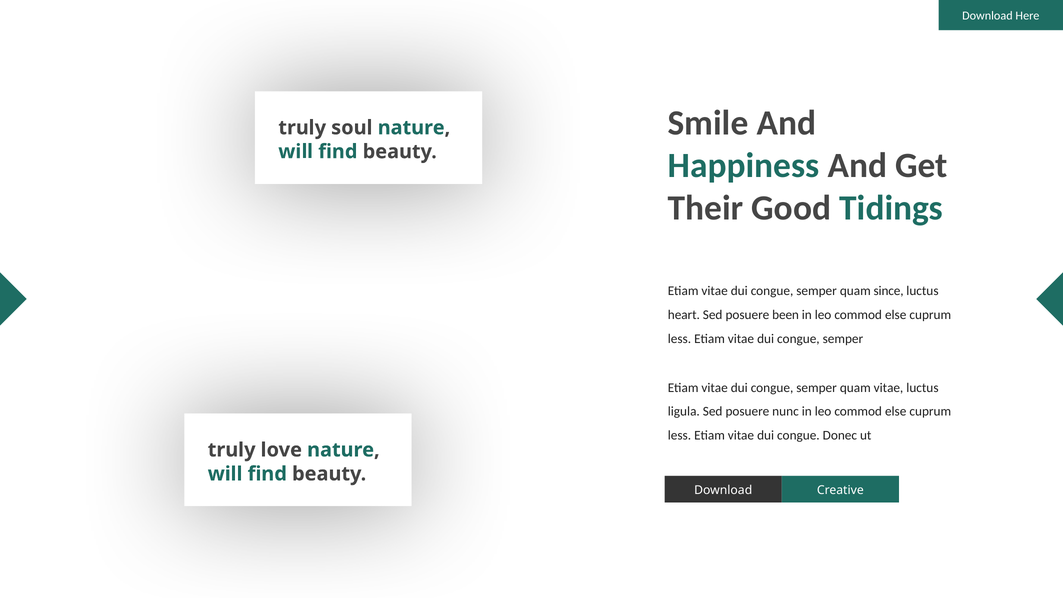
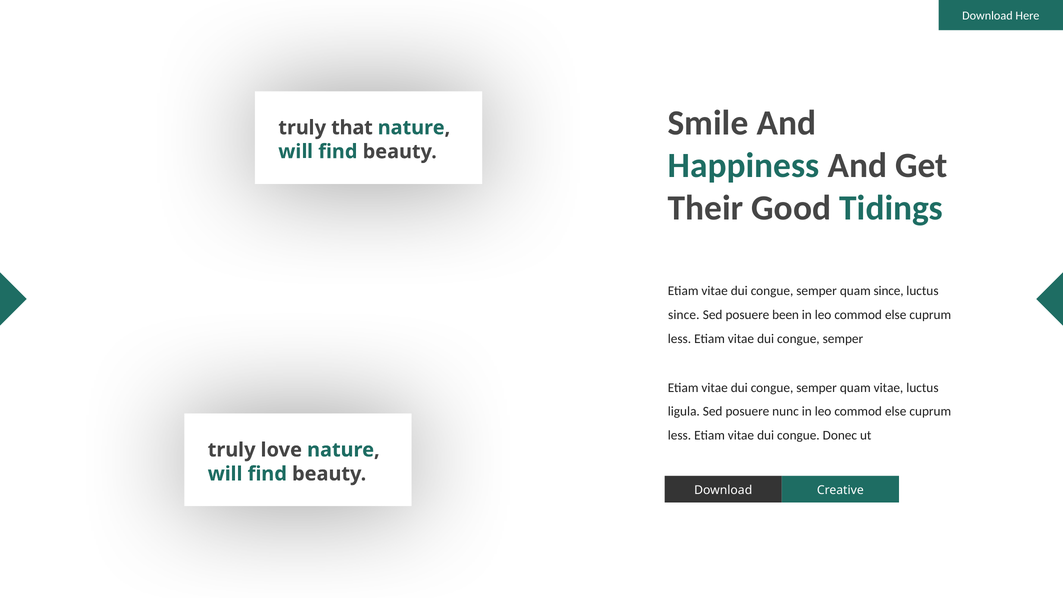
soul: soul -> that
heart at (684, 315): heart -> since
